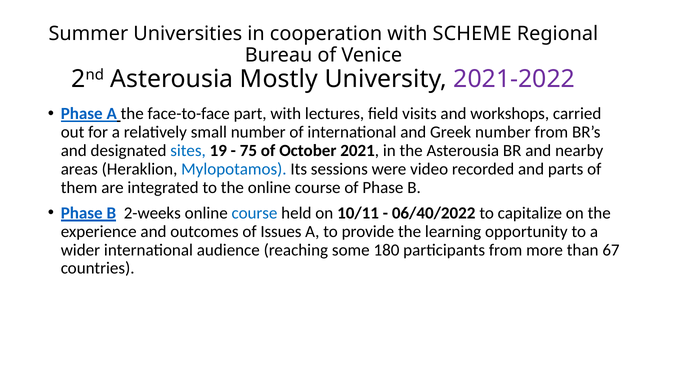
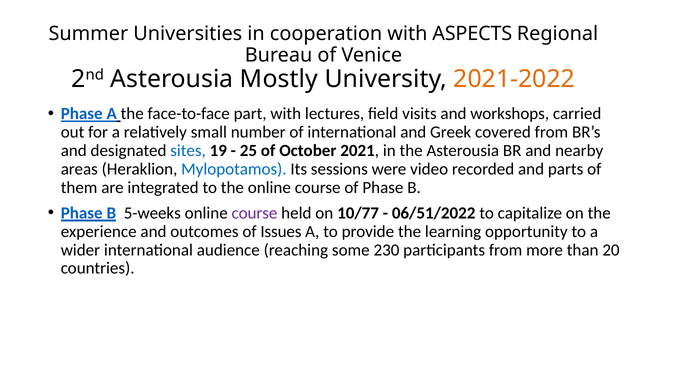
SCHEME: SCHEME -> ASPECTS
2021-2022 colour: purple -> orange
Greek number: number -> covered
75: 75 -> 25
2-weeks: 2-weeks -> 5-weeks
course at (254, 213) colour: blue -> purple
10/11: 10/11 -> 10/77
06/40/2022: 06/40/2022 -> 06/51/2022
180: 180 -> 230
67: 67 -> 20
